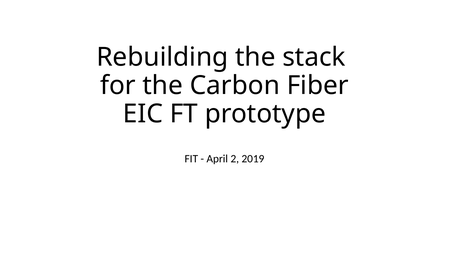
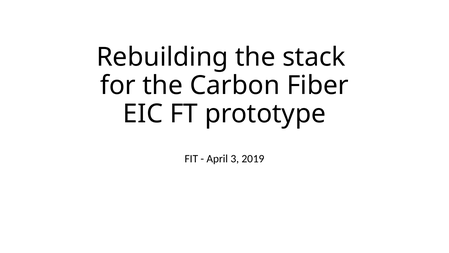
2: 2 -> 3
